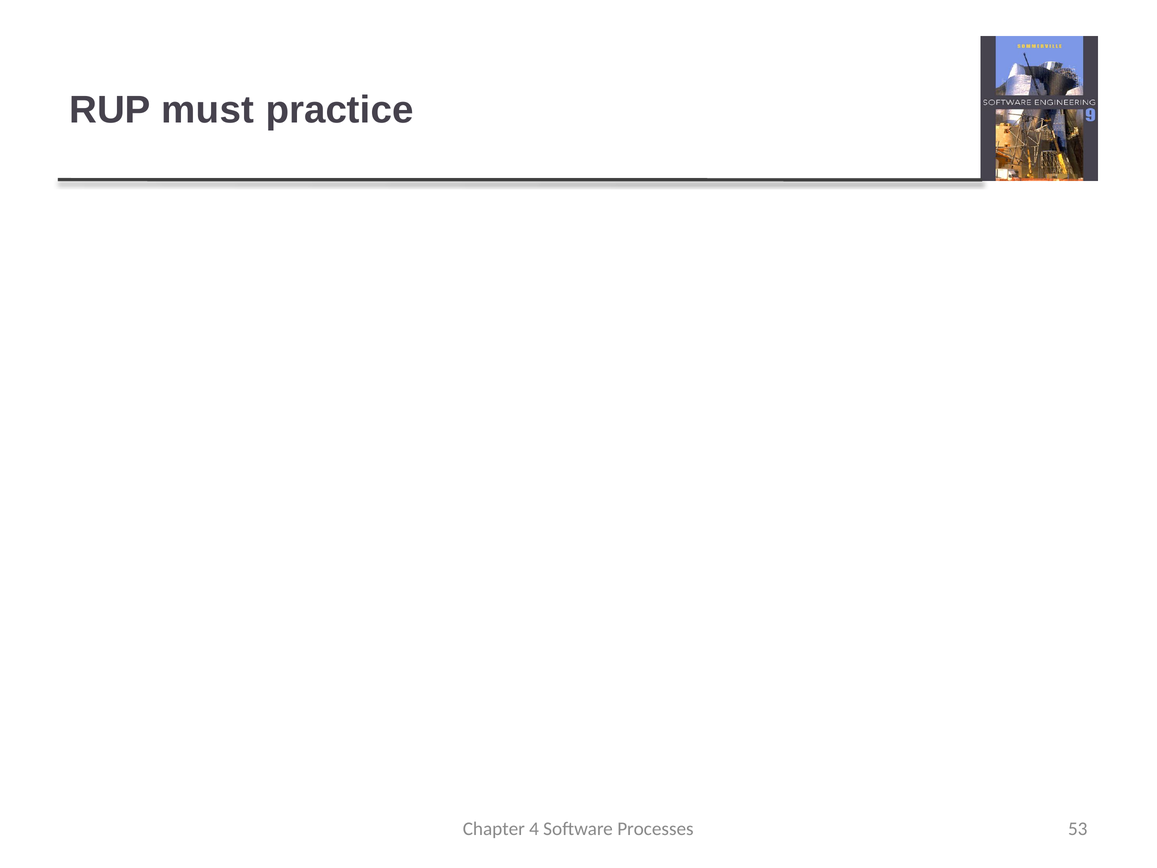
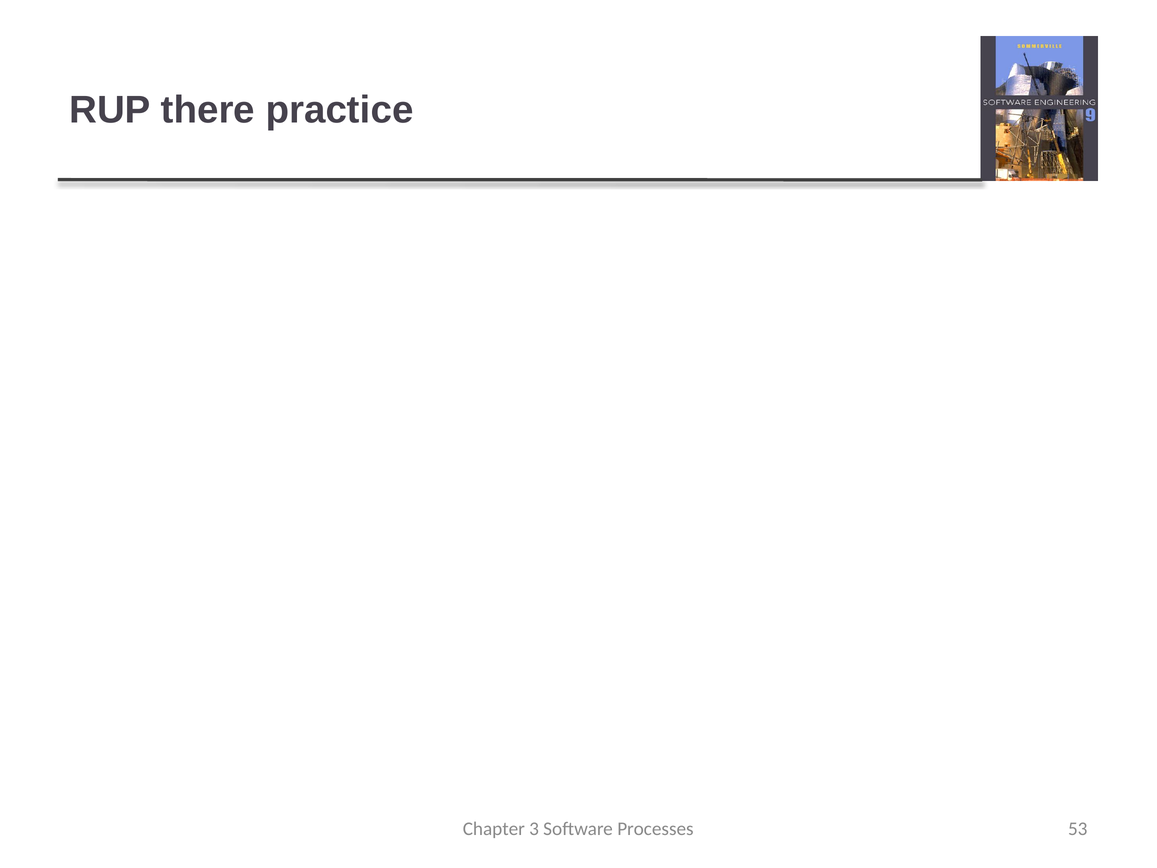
must: must -> there
4: 4 -> 3
